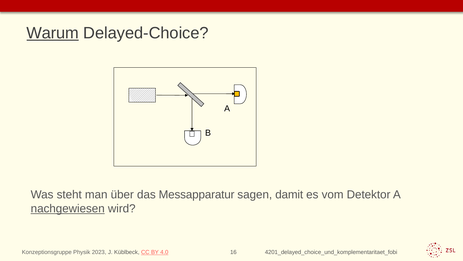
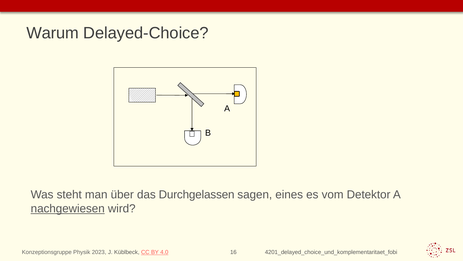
Warum underline: present -> none
Messapparatur: Messapparatur -> Durchgelassen
damit: damit -> eines
